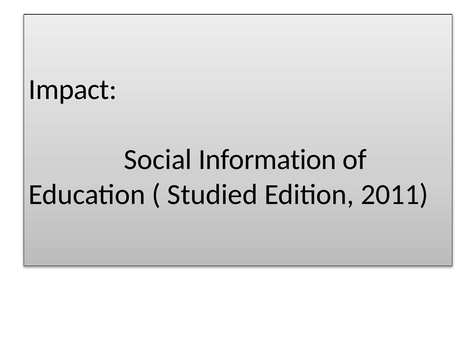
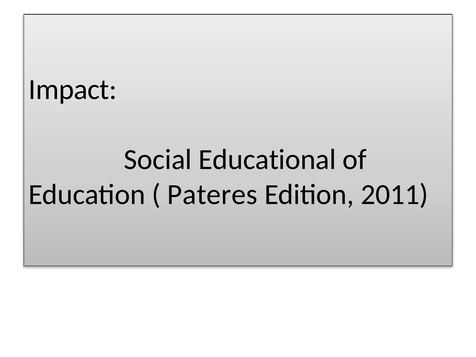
Information: Information -> Educational
Studied: Studied -> Pateres
